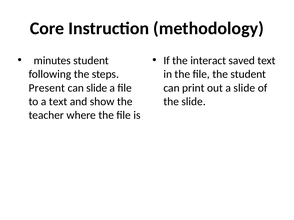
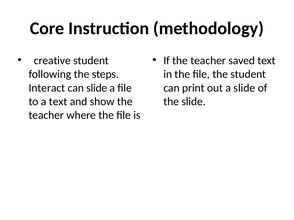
minutes: minutes -> creative
If the interact: interact -> teacher
Present: Present -> Interact
